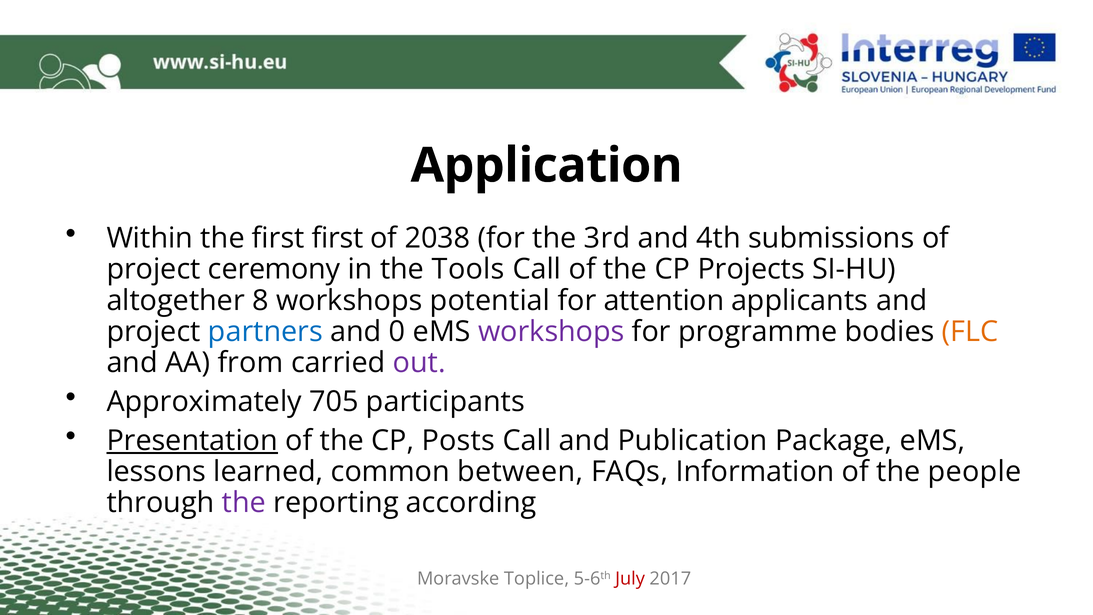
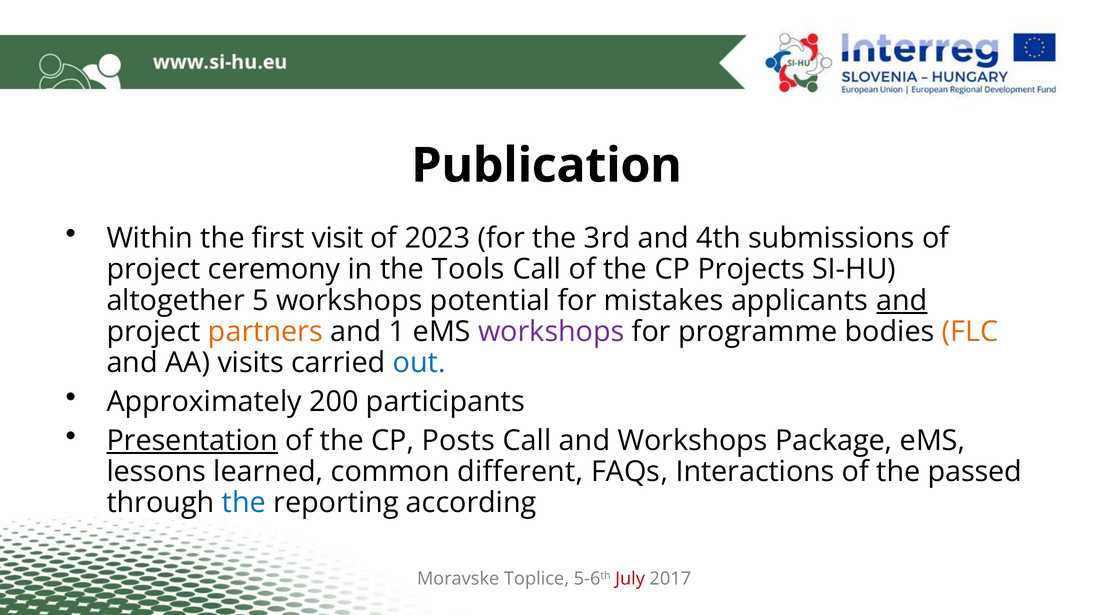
Application: Application -> Publication
first first: first -> visit
2038: 2038 -> 2023
8: 8 -> 5
attention: attention -> mistakes
and at (902, 300) underline: none -> present
partners colour: blue -> orange
0: 0 -> 1
from: from -> visits
out colour: purple -> blue
705: 705 -> 200
and Publication: Publication -> Workshops
between: between -> different
Information: Information -> Interactions
people: people -> passed
the at (244, 503) colour: purple -> blue
